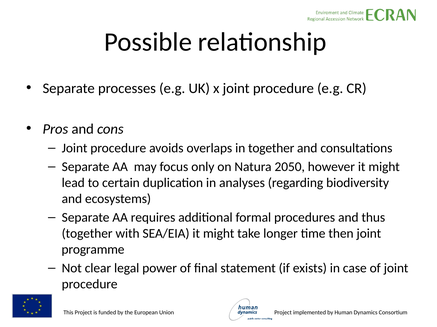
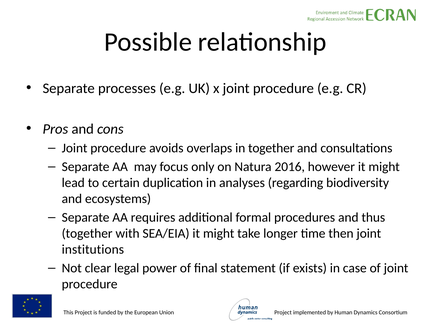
2050: 2050 -> 2016
programme: programme -> institutions
